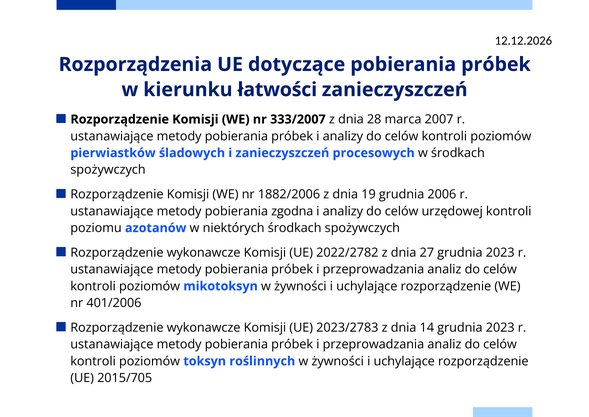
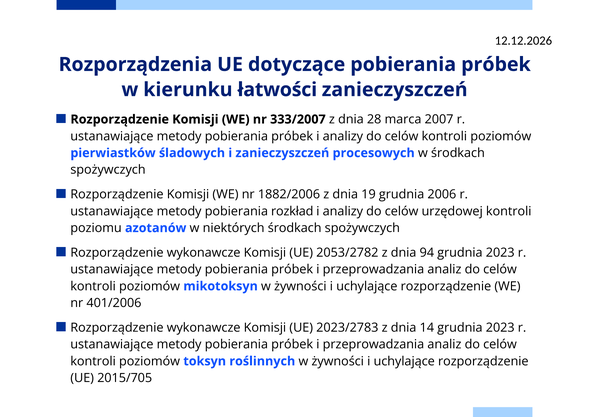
zgodna: zgodna -> rozkład
2022/2782: 2022/2782 -> 2053/2782
27: 27 -> 94
